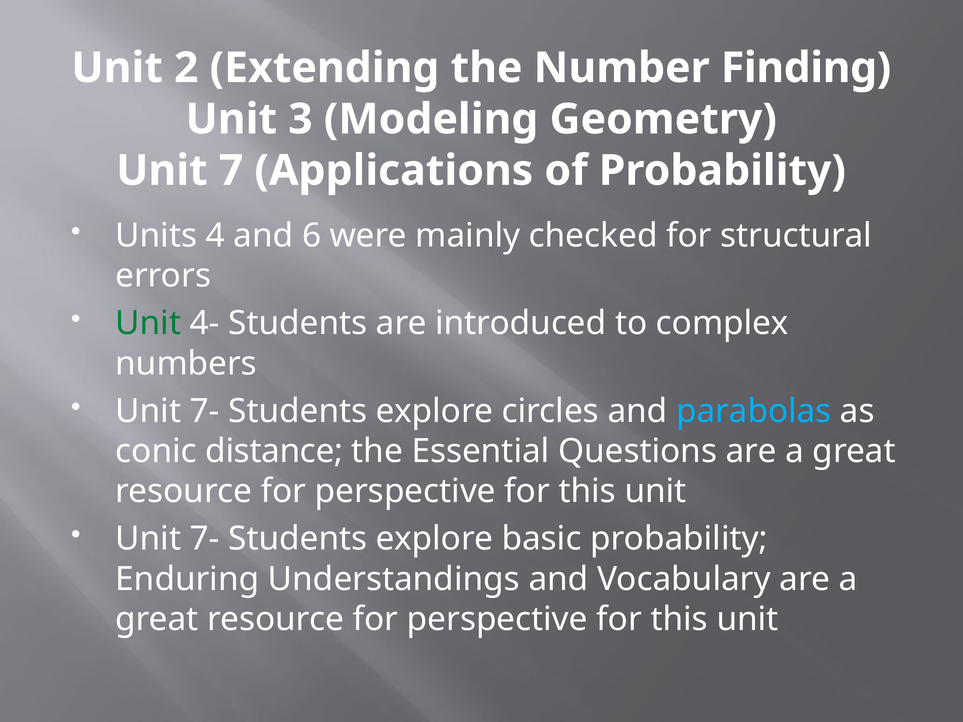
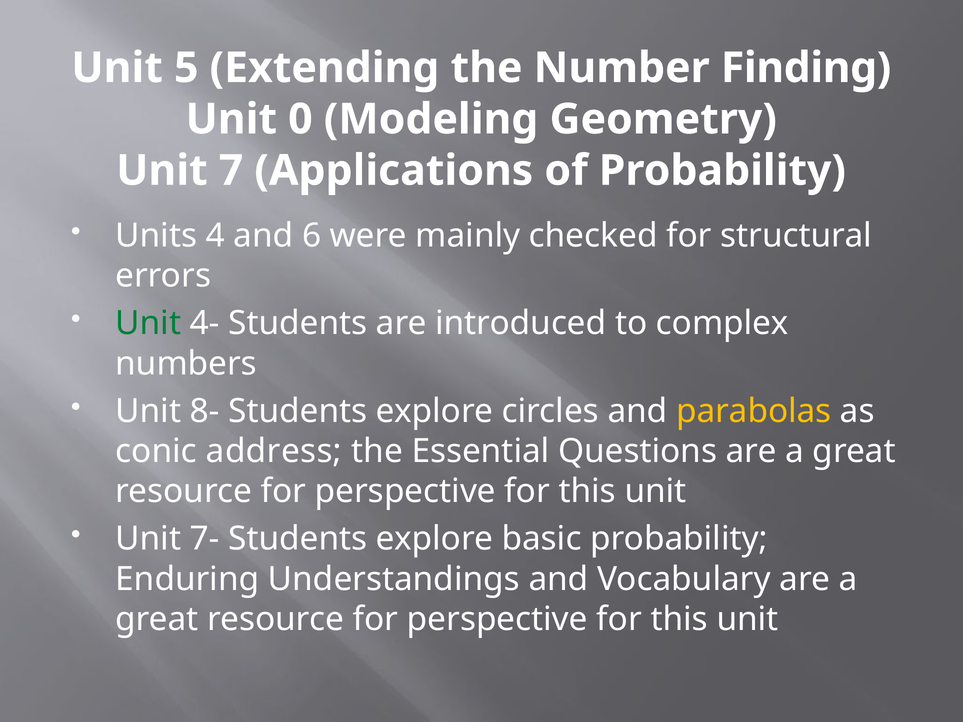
2: 2 -> 5
3: 3 -> 0
7- at (205, 411): 7- -> 8-
parabolas colour: light blue -> yellow
distance: distance -> address
